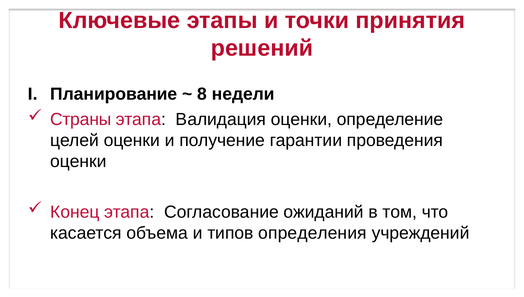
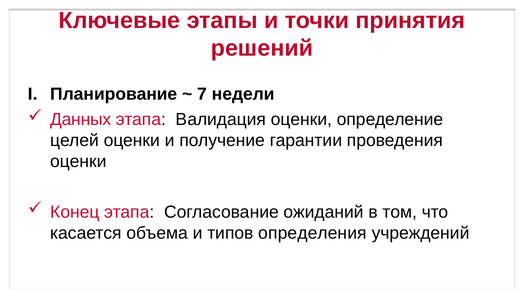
8: 8 -> 7
Страны: Страны -> Данных
